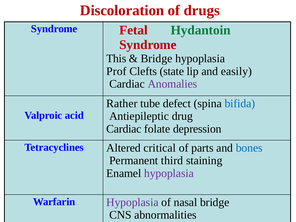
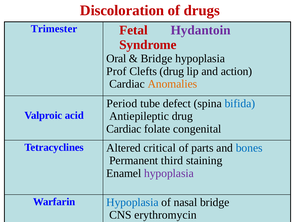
Syndrome at (54, 29): Syndrome -> Trimester
Hydantoin colour: green -> purple
This: This -> Oral
Clefts state: state -> drug
easily: easily -> action
Anomalies colour: purple -> orange
Rather: Rather -> Period
depression: depression -> congenital
Hypoplasia at (132, 202) colour: purple -> blue
abnormalities: abnormalities -> erythromycin
